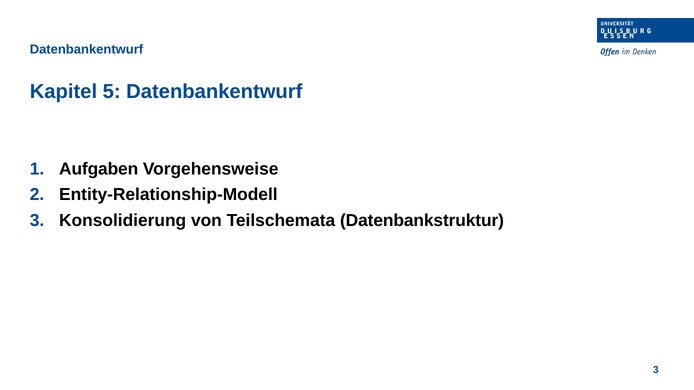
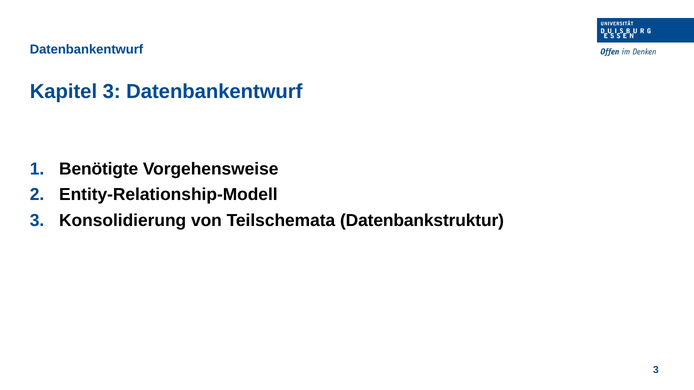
Kapitel 5: 5 -> 3
Aufgaben: Aufgaben -> Benötigte
